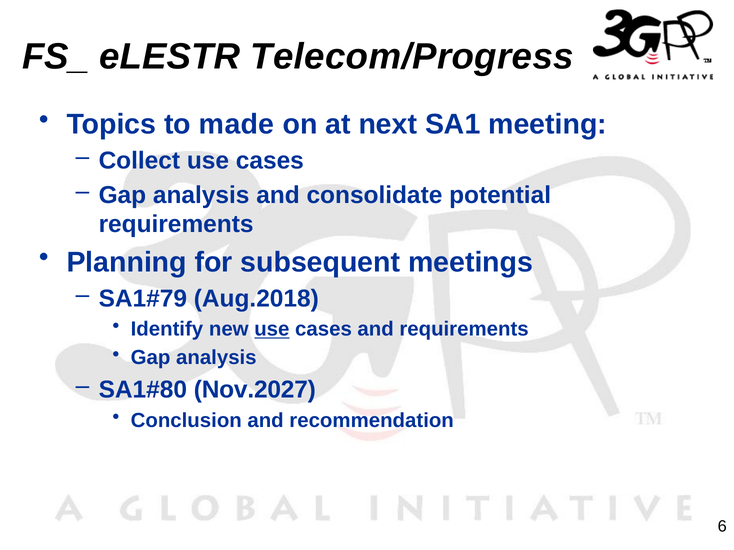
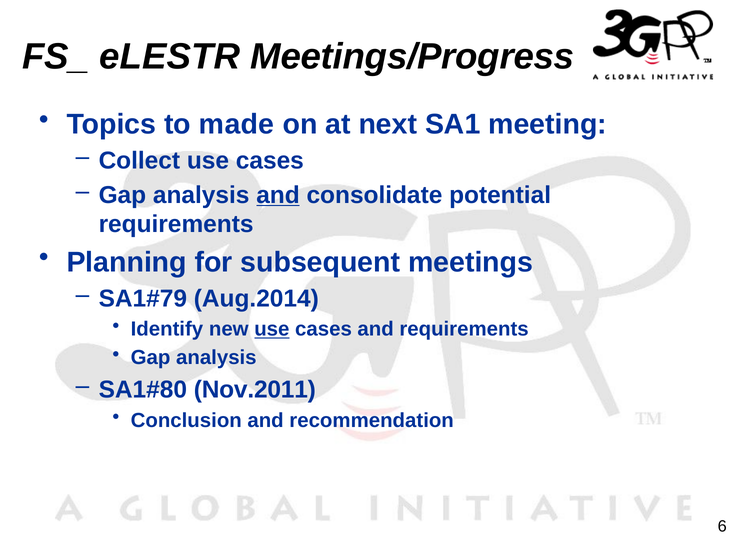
Telecom/Progress: Telecom/Progress -> Meetings/Progress
and at (278, 195) underline: none -> present
Aug.2018: Aug.2018 -> Aug.2014
Nov.2027: Nov.2027 -> Nov.2011
